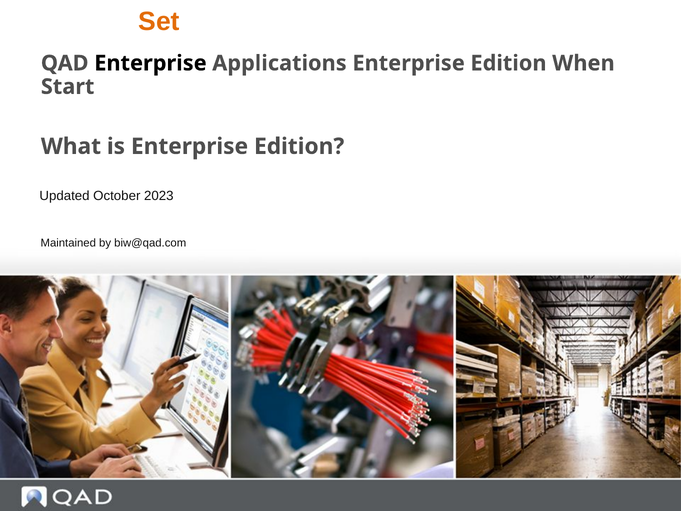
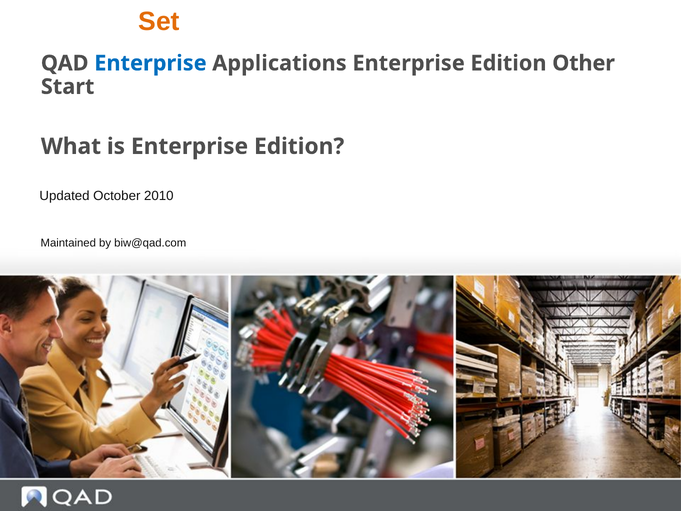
Enterprise at (150, 63) colour: black -> blue
When: When -> Other
2023: 2023 -> 2010
